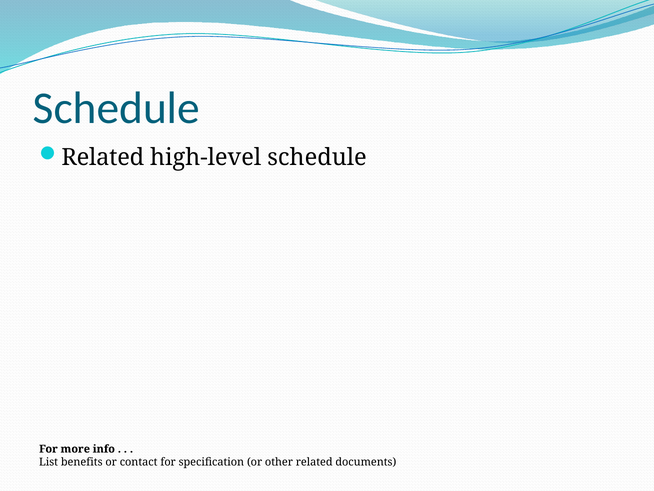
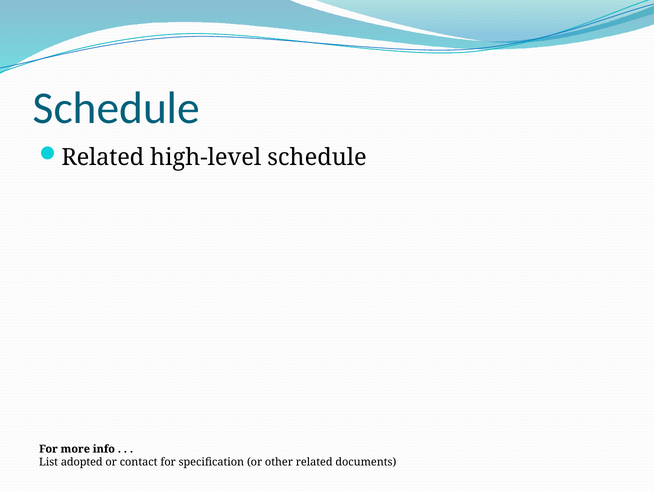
benefits: benefits -> adopted
